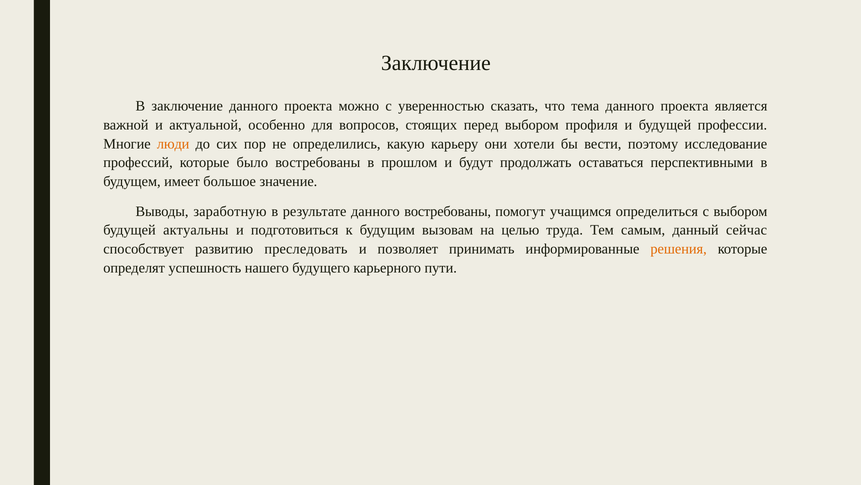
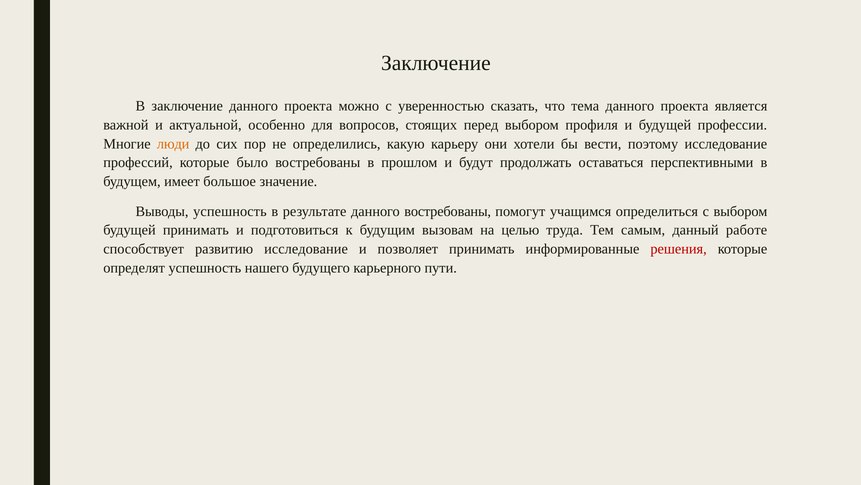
Выводы заработную: заработную -> успешность
будущей актуальны: актуальны -> принимать
сейчас: сейчас -> работе
развитию преследовать: преследовать -> исследование
решения colour: orange -> red
